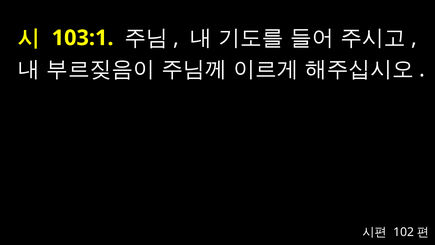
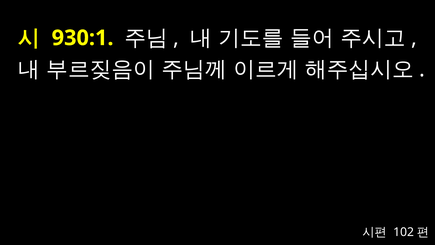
103:1: 103:1 -> 930:1
